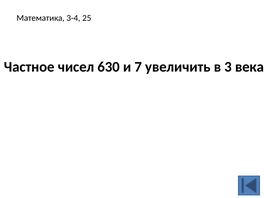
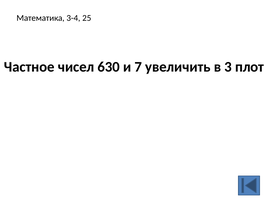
века: века -> плот
